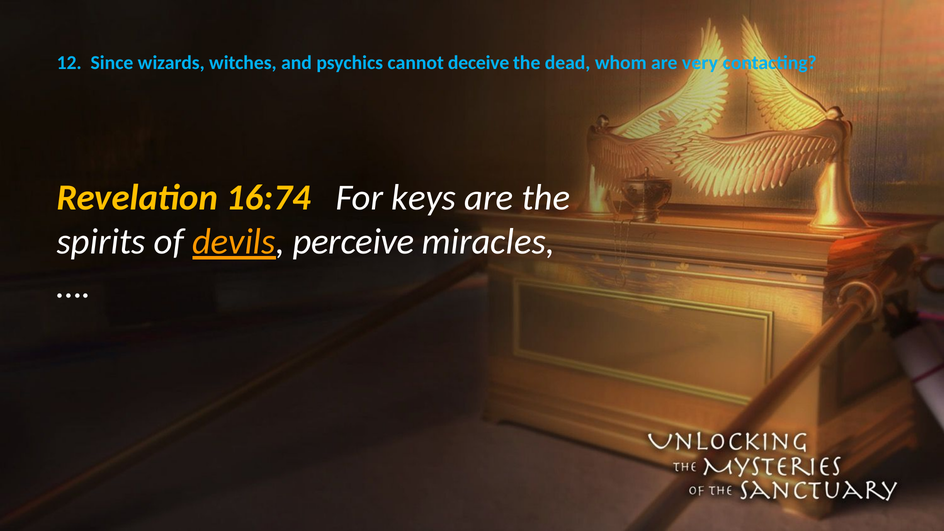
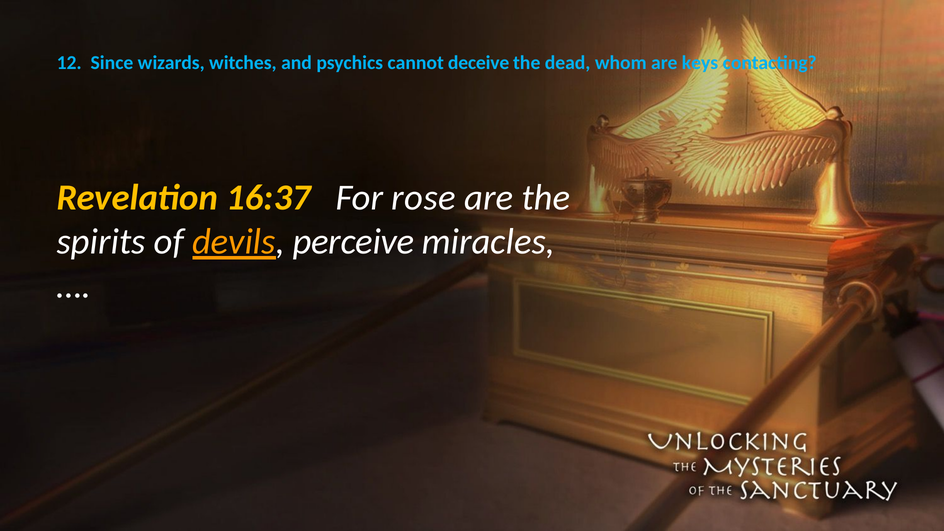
very: very -> keys
16:74: 16:74 -> 16:37
keys: keys -> rose
